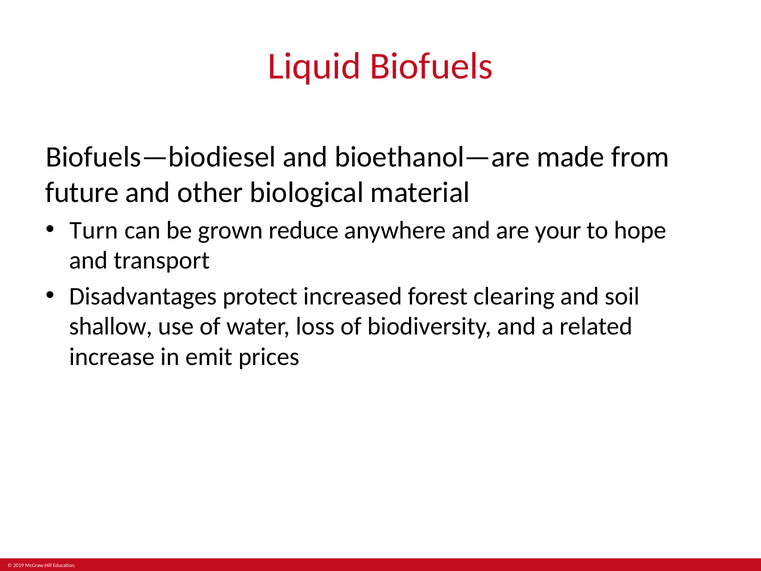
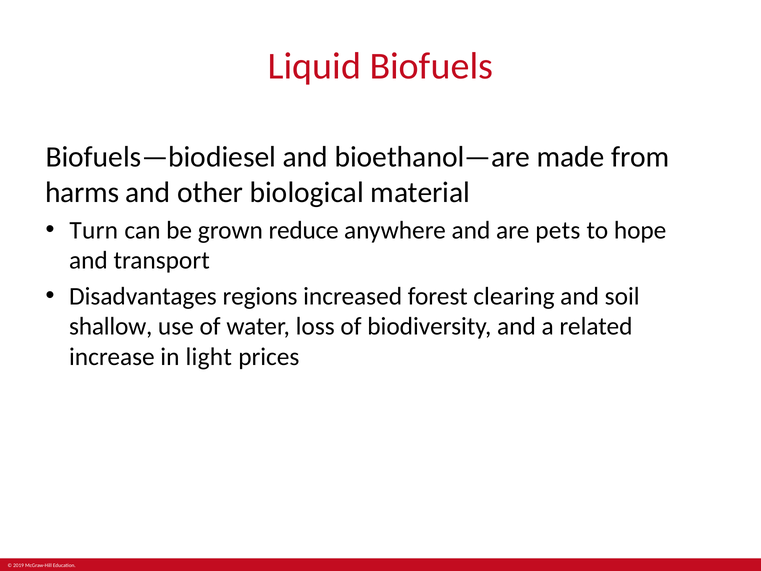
future: future -> harms
your: your -> pets
protect: protect -> regions
emit: emit -> light
